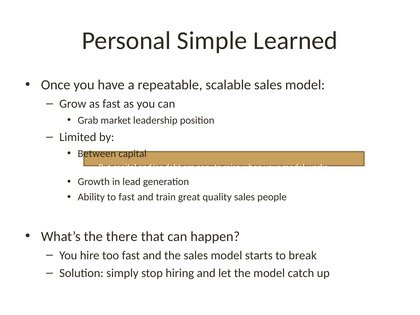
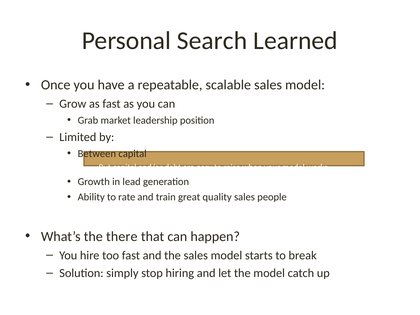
Simple: Simple -> Search
to fast: fast -> rate
